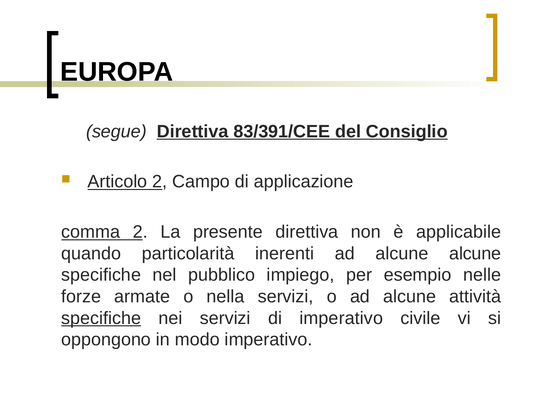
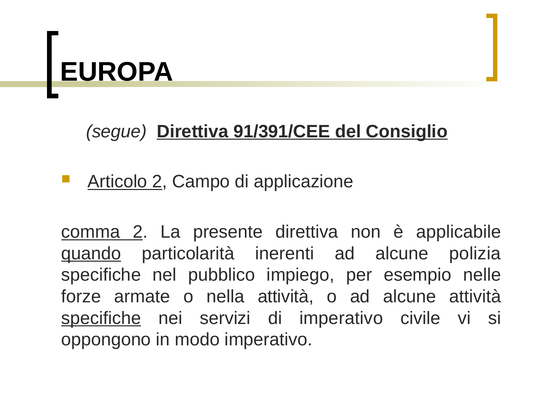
83/391/CEE: 83/391/CEE -> 91/391/CEE
quando underline: none -> present
alcune alcune: alcune -> polizia
nella servizi: servizi -> attività
